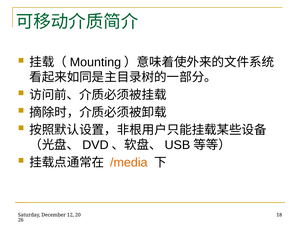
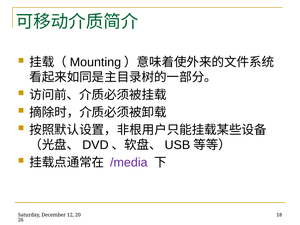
/media colour: orange -> purple
